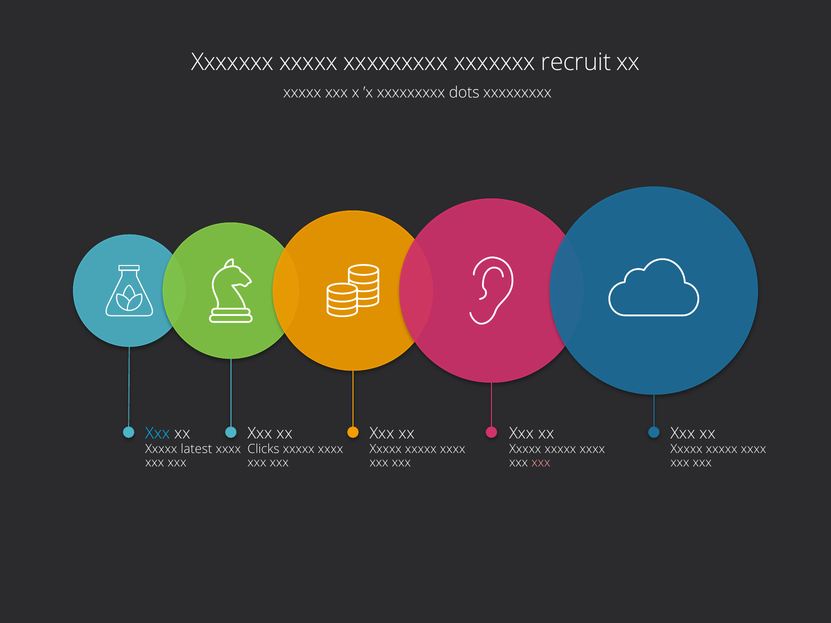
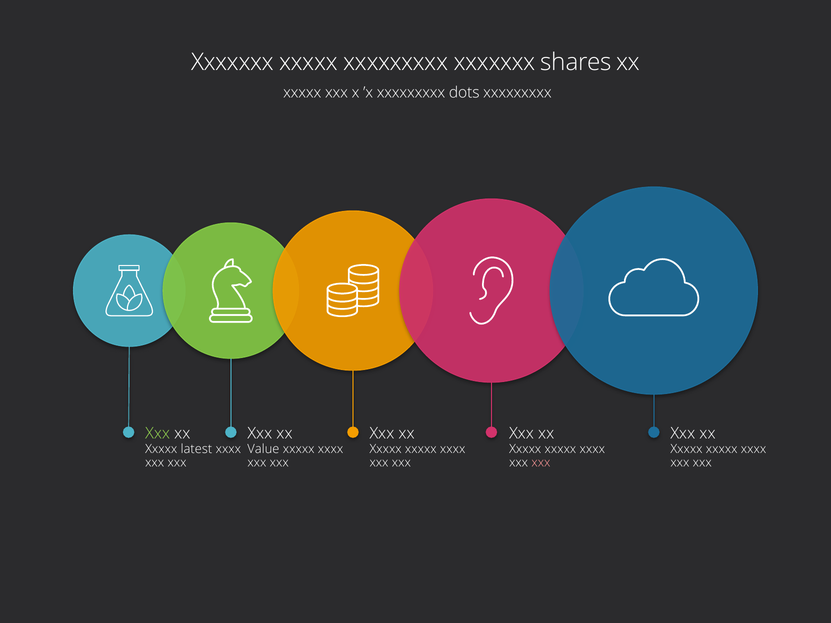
recruit: recruit -> shares
Xxx at (158, 434) colour: light blue -> light green
Clicks: Clicks -> Value
